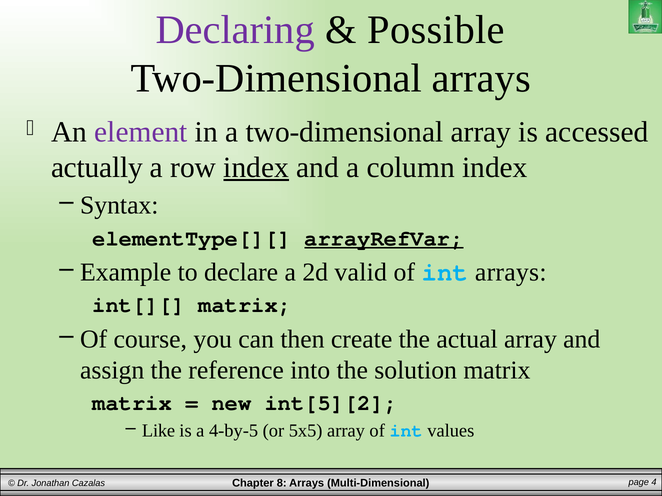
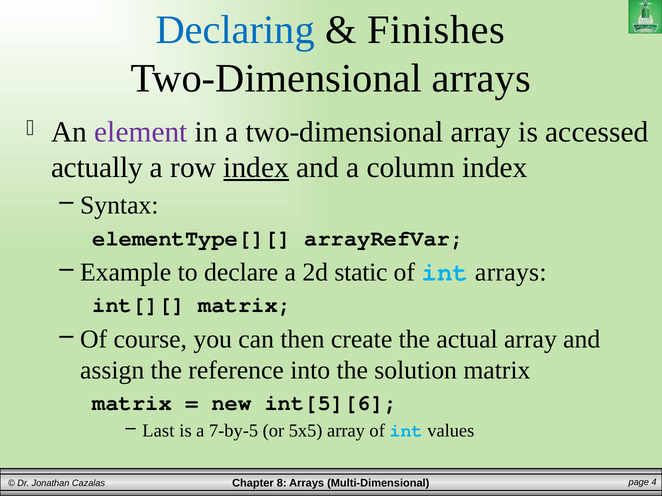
Declaring colour: purple -> blue
Possible: Possible -> Finishes
arrayRefVar underline: present -> none
valid: valid -> static
int[5][2: int[5][2 -> int[5][6
Like: Like -> Last
4-by-5: 4-by-5 -> 7-by-5
